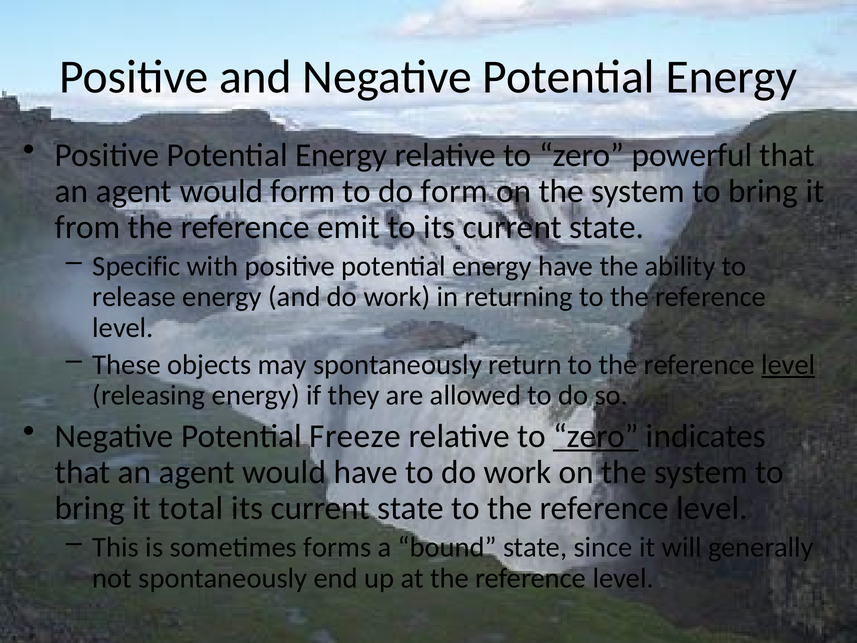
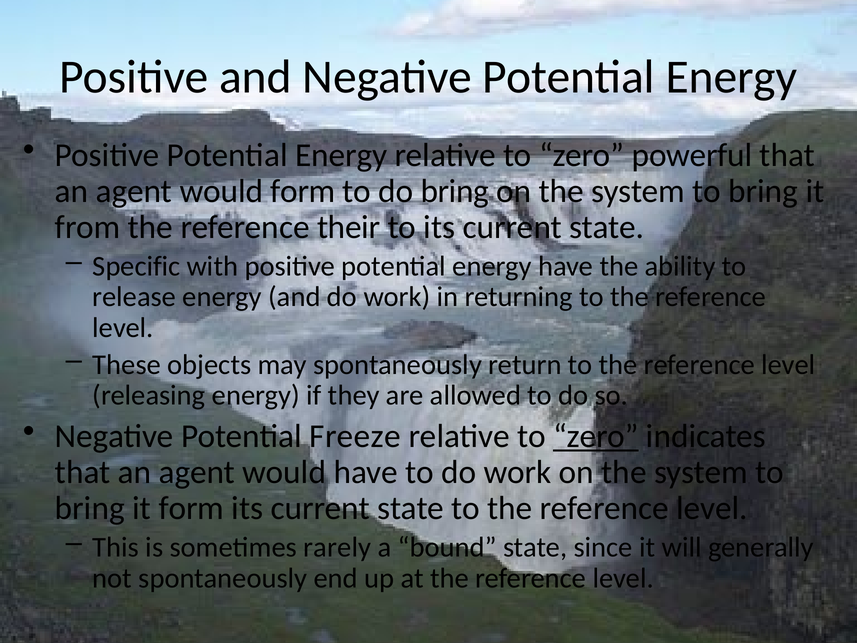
do form: form -> bring
emit: emit -> their
level at (788, 365) underline: present -> none
it total: total -> form
forms: forms -> rarely
